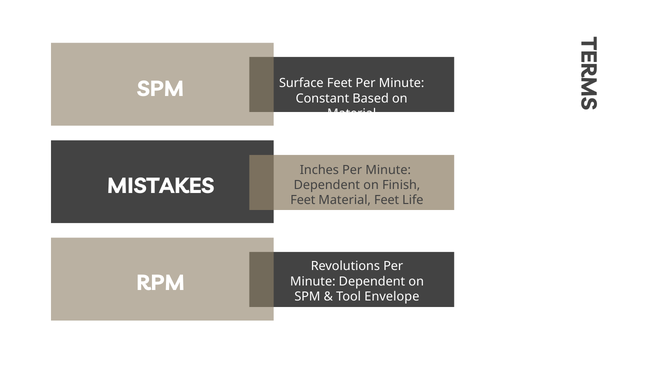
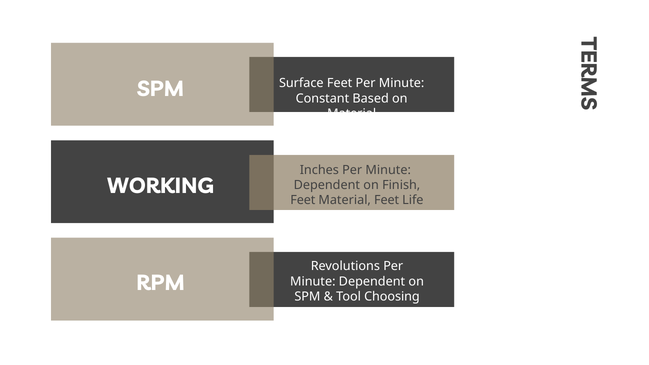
MISTAKES: MISTAKES -> WORKING
Envelope: Envelope -> Choosing
